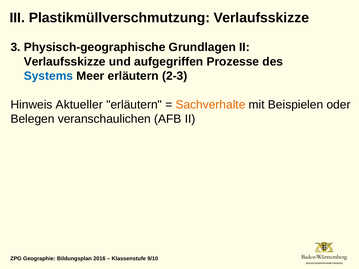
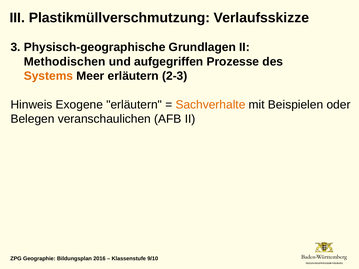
Verlaufsskizze at (65, 62): Verlaufsskizze -> Methodischen
Systems colour: blue -> orange
Aktueller: Aktueller -> Exogene
